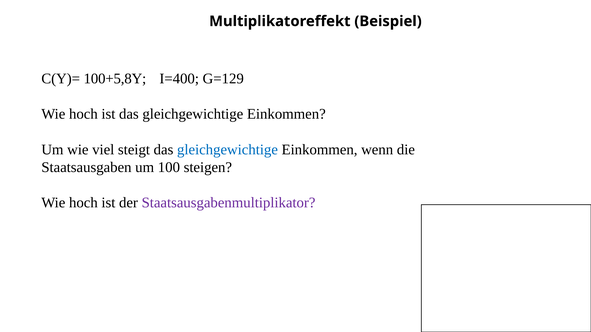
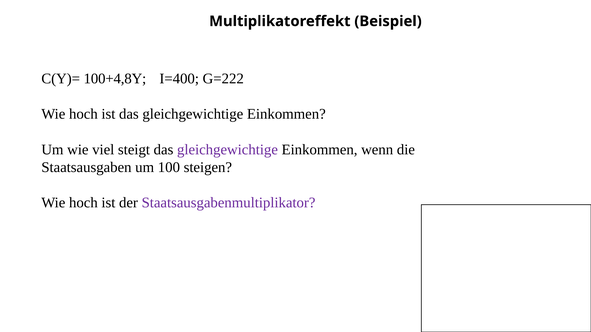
100+5,8Y: 100+5,8Y -> 100+4,8Y
G=129: G=129 -> G=222
gleichgewichtige at (227, 150) colour: blue -> purple
